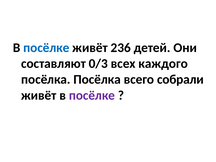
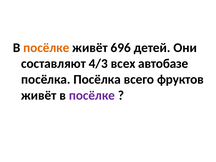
посёлке at (46, 48) colour: blue -> orange
236: 236 -> 696
0/3: 0/3 -> 4/3
каждого: каждого -> автобазе
собрали: собрали -> фруктов
